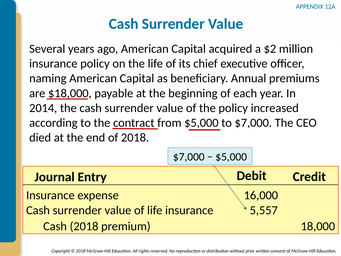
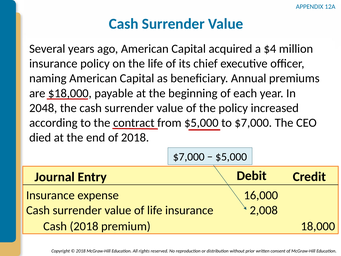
$2: $2 -> $4
2014: 2014 -> 2048
5,557: 5,557 -> 2,008
